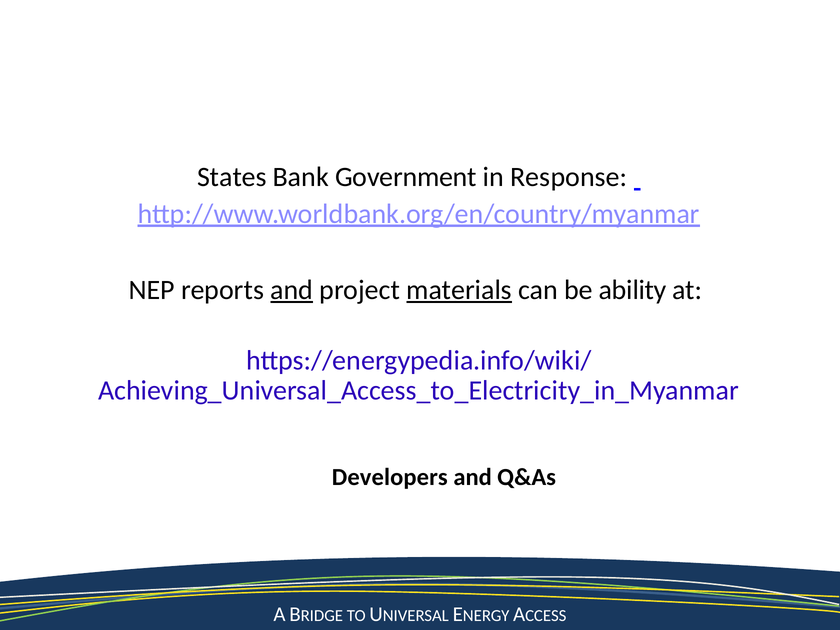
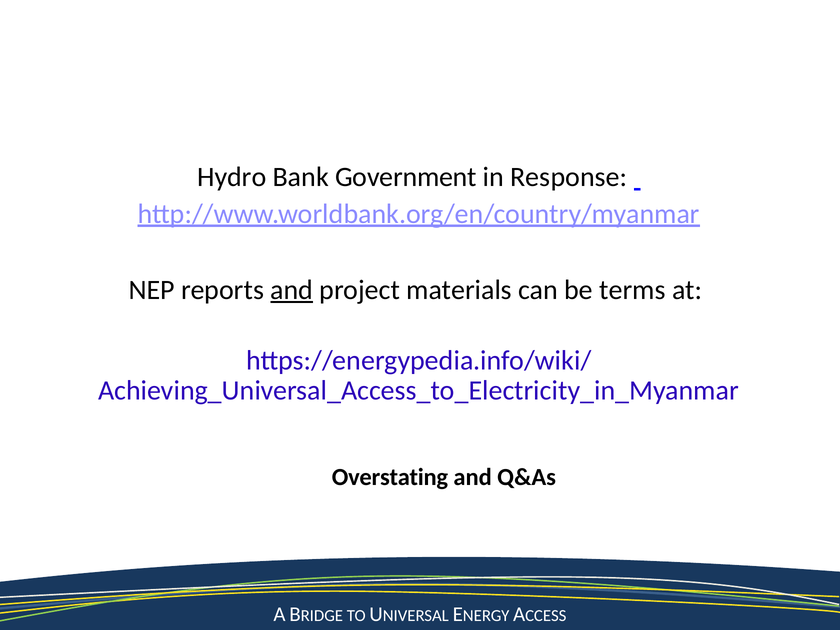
States: States -> Hydro
materials underline: present -> none
ability: ability -> terms
Developers: Developers -> Overstating
